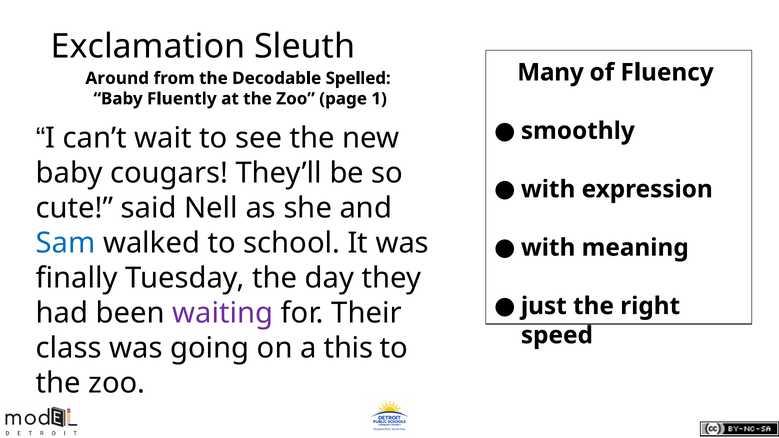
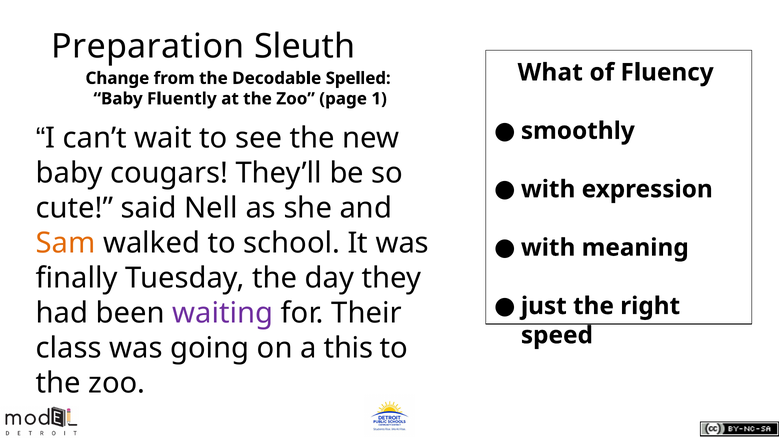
Exclamation: Exclamation -> Preparation
Many: Many -> What
Around: Around -> Change
Sam colour: blue -> orange
